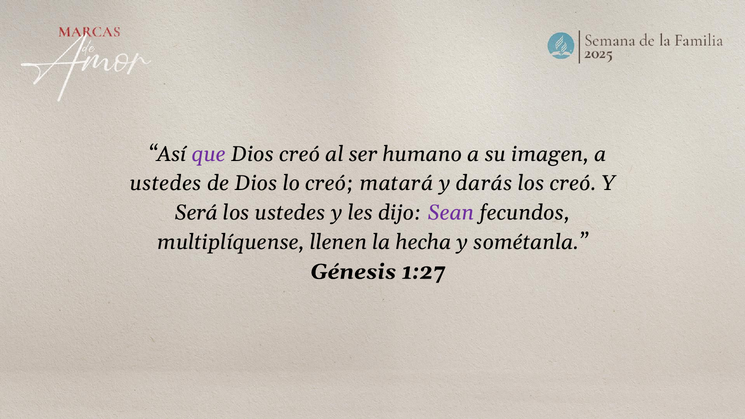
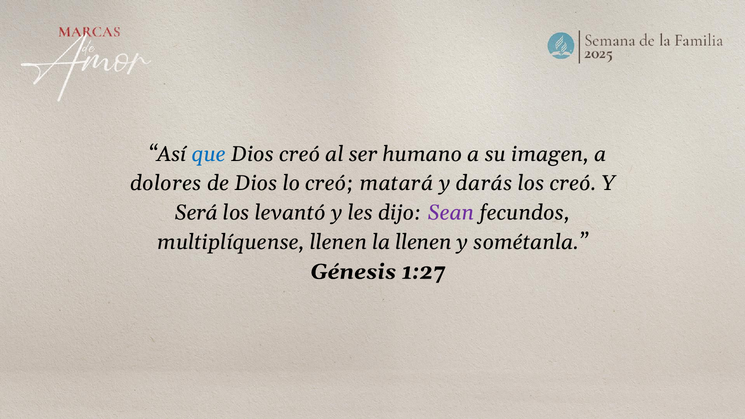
que colour: purple -> blue
ustedes at (166, 183): ustedes -> dolores
los ustedes: ustedes -> levantó
la hecha: hecha -> llenen
